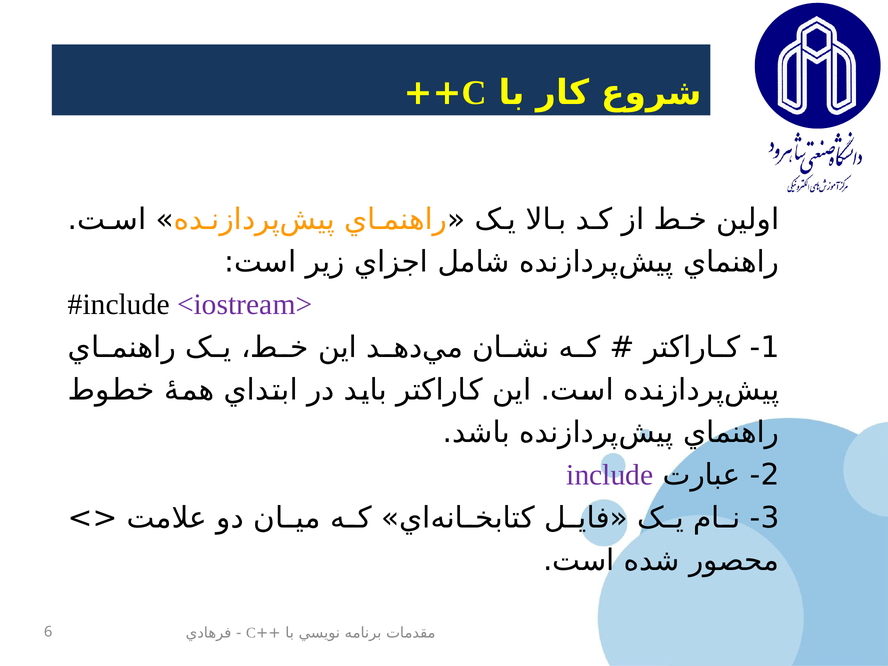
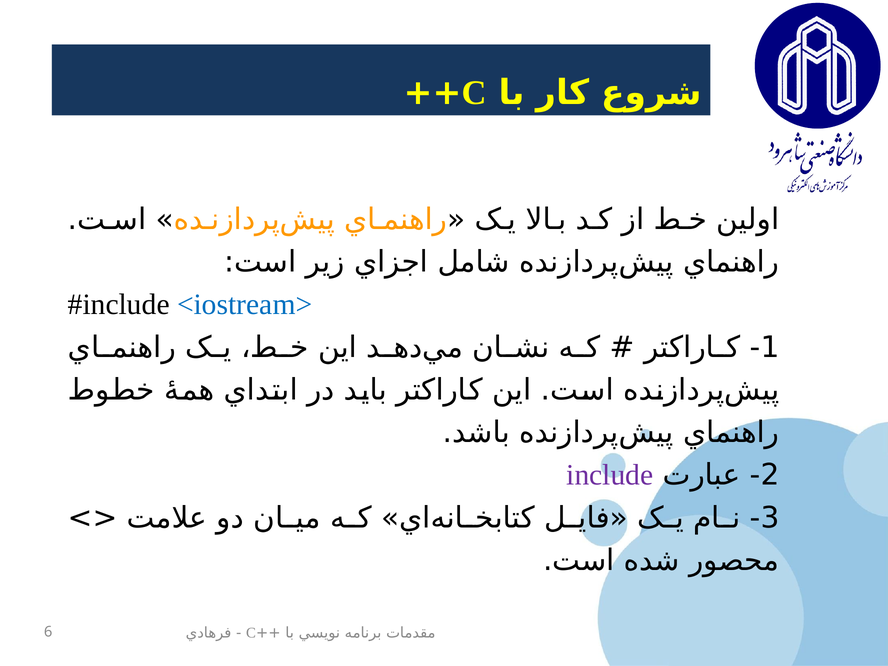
<iostream> colour: purple -> blue
